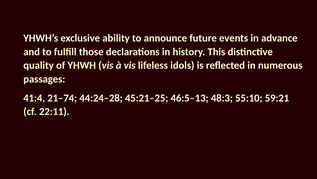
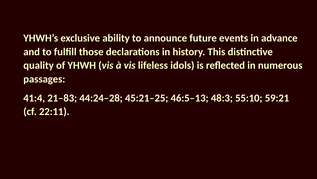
21–74: 21–74 -> 21–83
